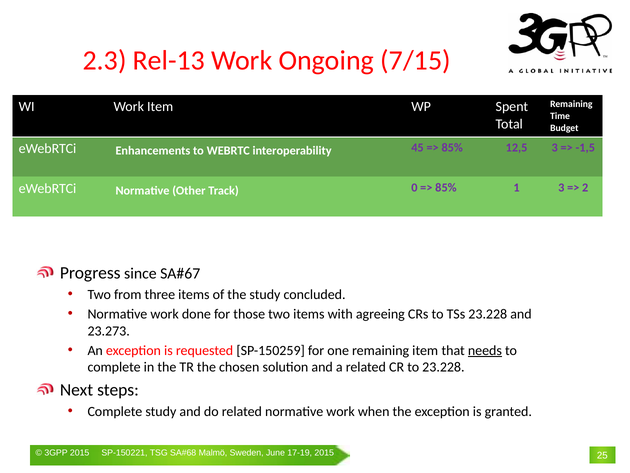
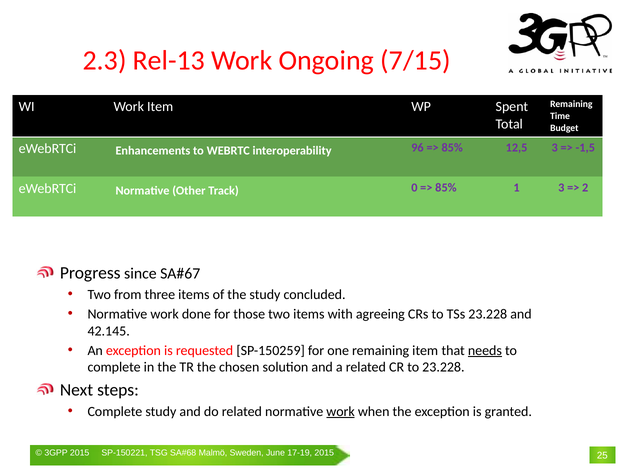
45: 45 -> 96
23.273: 23.273 -> 42.145
work at (341, 411) underline: none -> present
